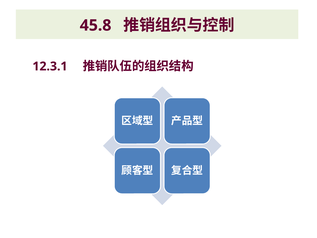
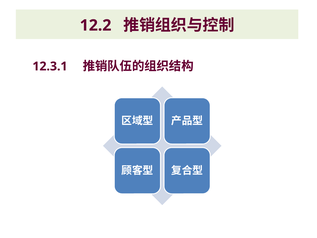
45.8: 45.8 -> 12.2
